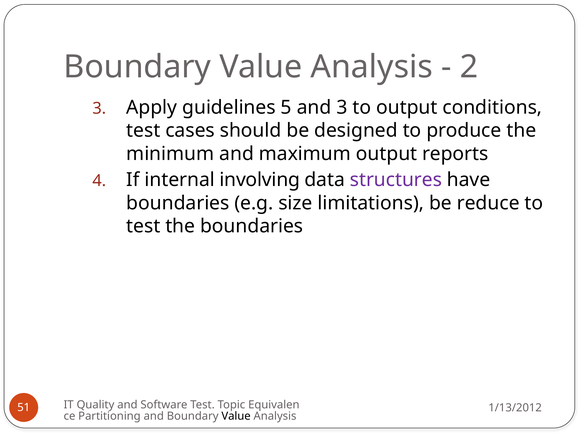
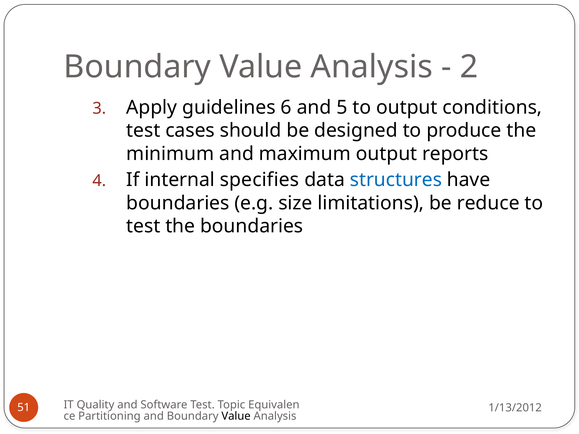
5: 5 -> 6
and 3: 3 -> 5
involving: involving -> specifies
structures colour: purple -> blue
